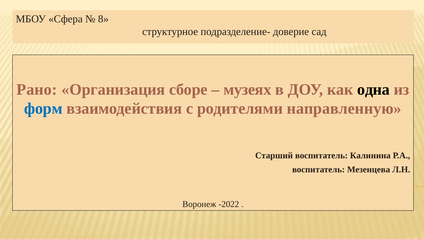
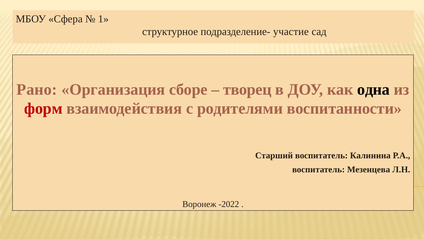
8: 8 -> 1
доверие: доверие -> участие
музеях: музеях -> творец
форм colour: blue -> red
направленную: направленную -> воспитанности
